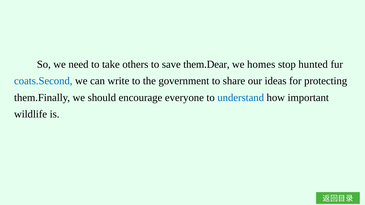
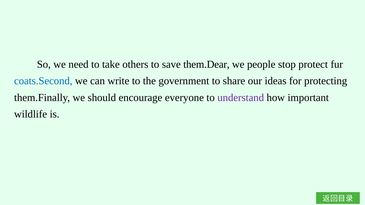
homes: homes -> people
hunted: hunted -> protect
understand colour: blue -> purple
